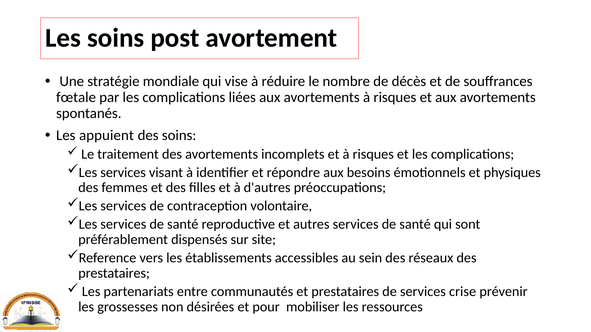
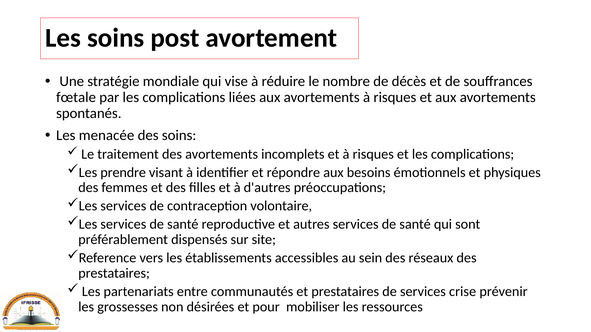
appuient: appuient -> menacée
services at (123, 173): services -> prendre
